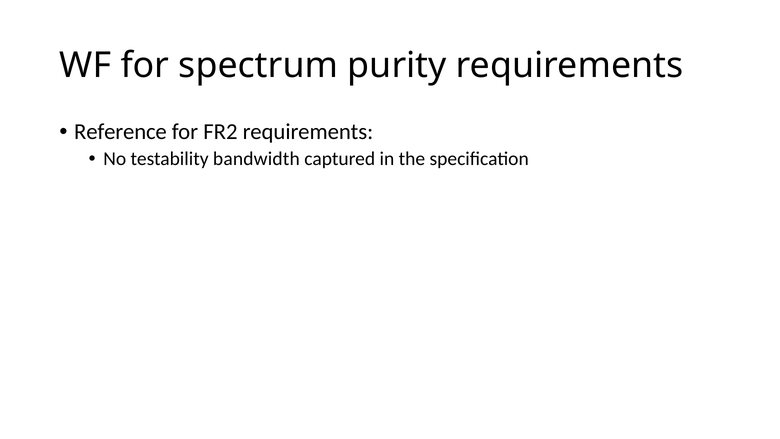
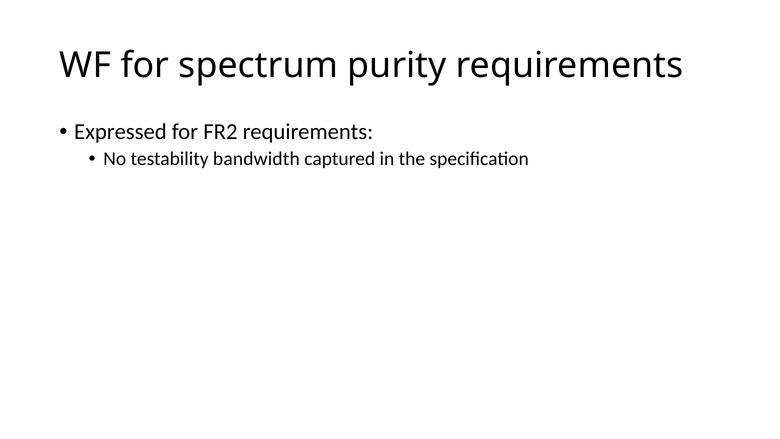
Reference: Reference -> Expressed
